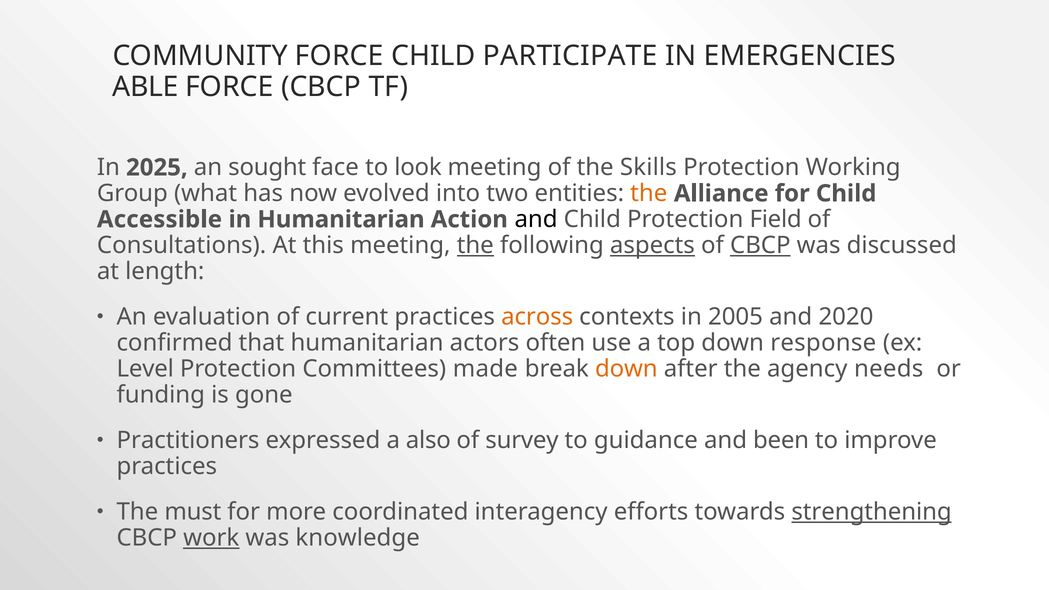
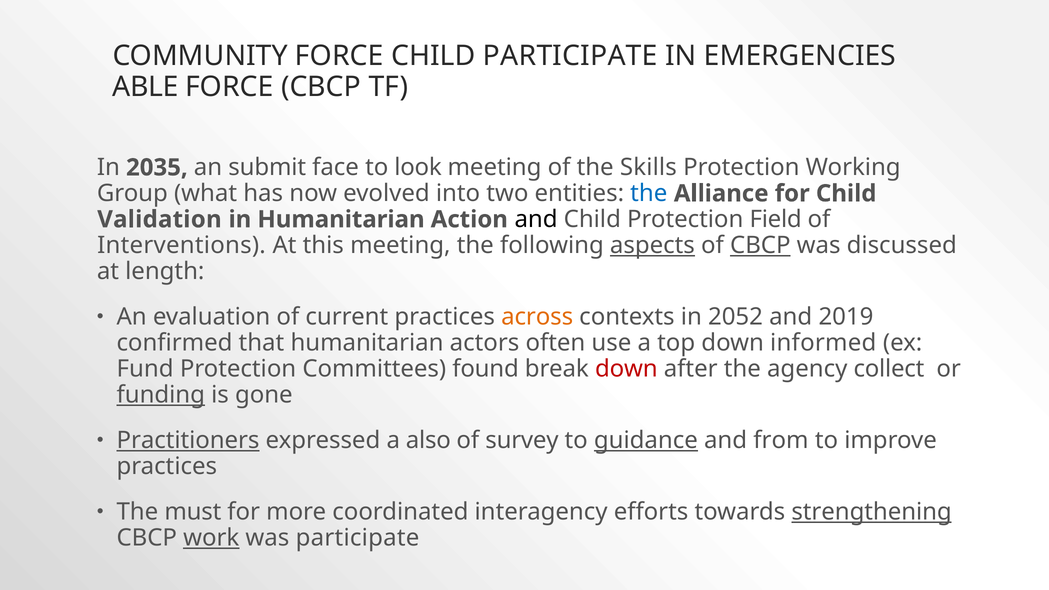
2025: 2025 -> 2035
sought: sought -> submit
the at (649, 194) colour: orange -> blue
Accessible: Accessible -> Validation
Consultations: Consultations -> Interventions
the at (475, 245) underline: present -> none
2005: 2005 -> 2052
2020: 2020 -> 2019
response: response -> informed
Level: Level -> Fund
made: made -> found
down at (626, 369) colour: orange -> red
needs: needs -> collect
funding underline: none -> present
Practitioners underline: none -> present
guidance underline: none -> present
been: been -> from
was knowledge: knowledge -> participate
